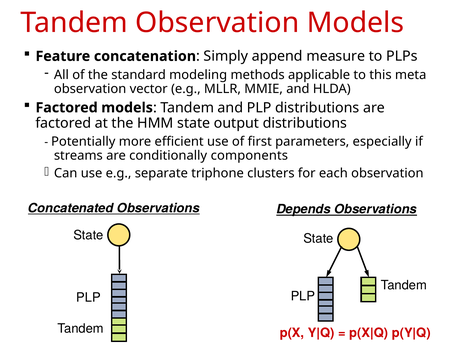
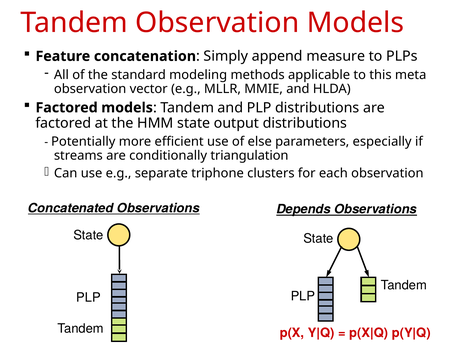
first: first -> else
components: components -> triangulation
